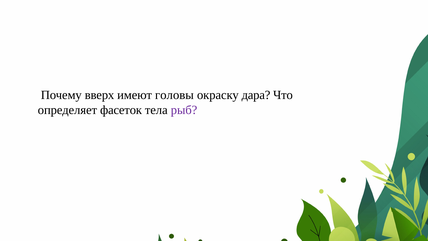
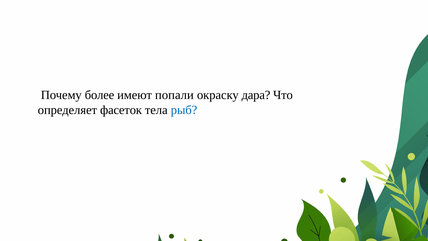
вверх: вверх -> более
головы: головы -> попали
рыб colour: purple -> blue
